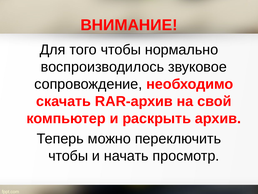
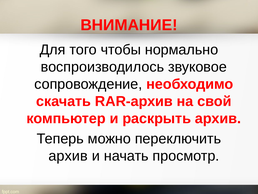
чтобы at (68, 156): чтобы -> архив
